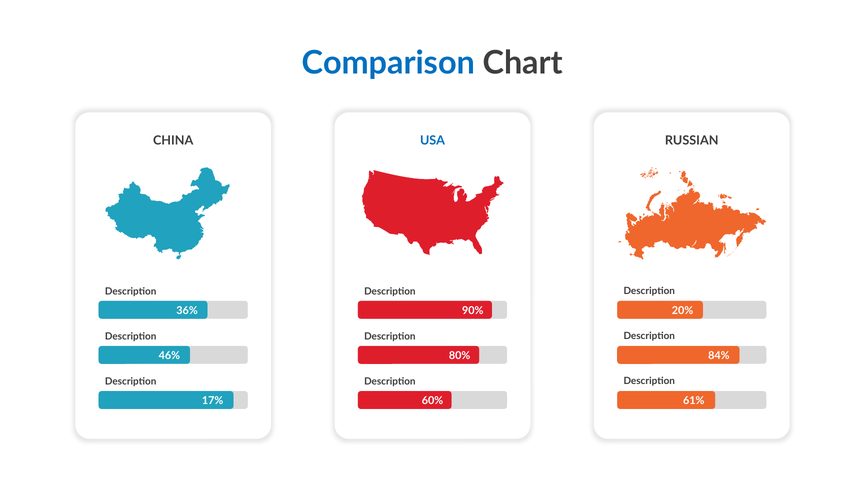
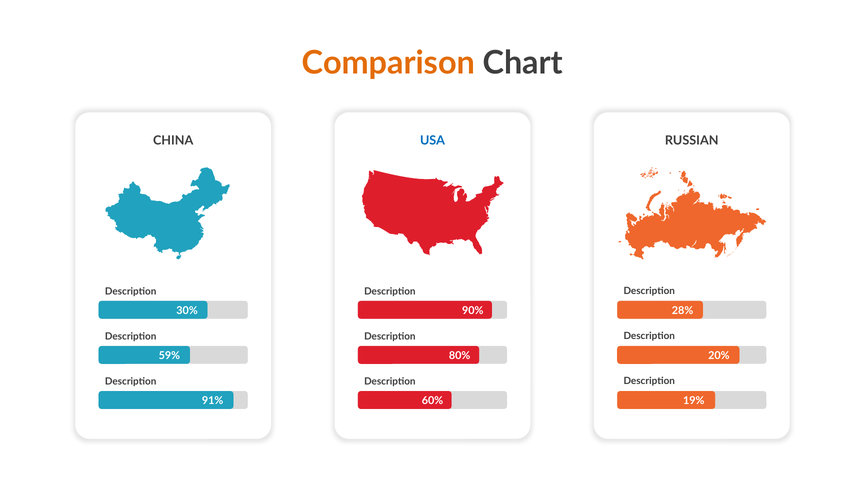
Comparison colour: blue -> orange
36%: 36% -> 30%
20%: 20% -> 28%
46%: 46% -> 59%
84%: 84% -> 20%
17%: 17% -> 91%
61%: 61% -> 19%
